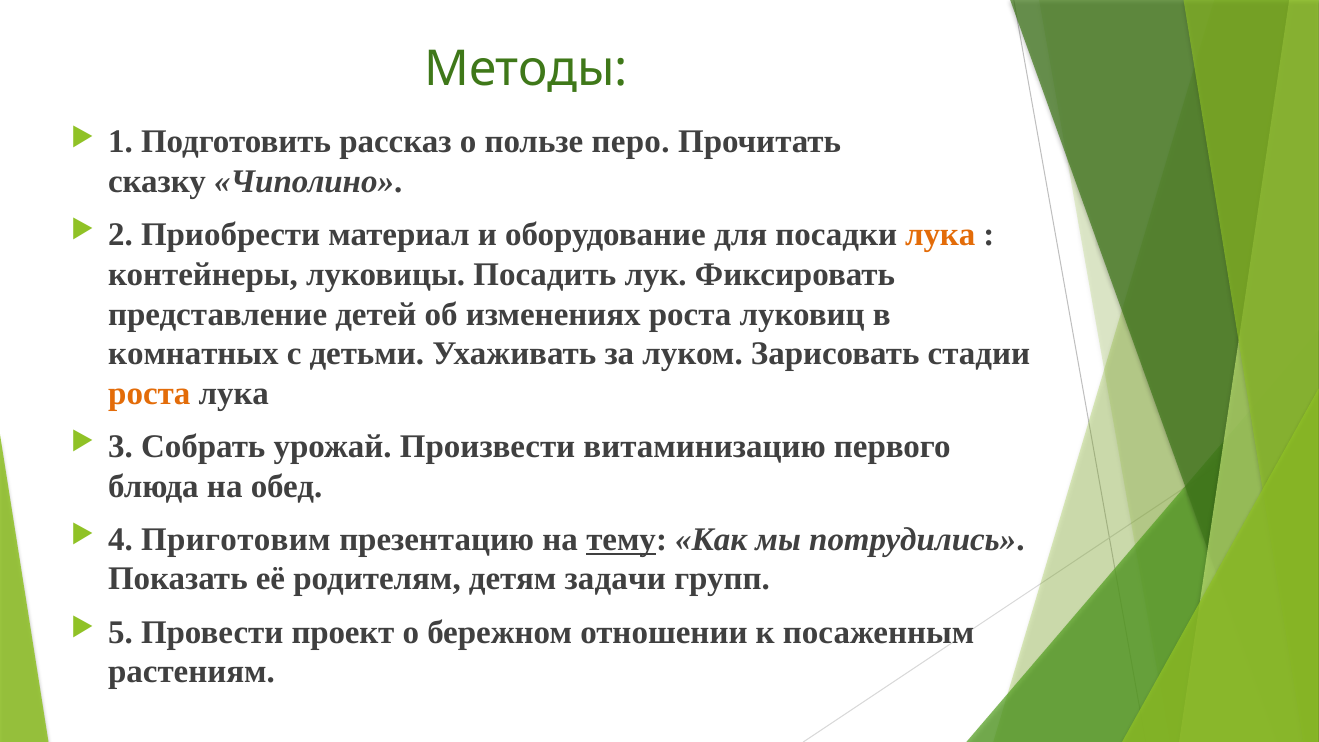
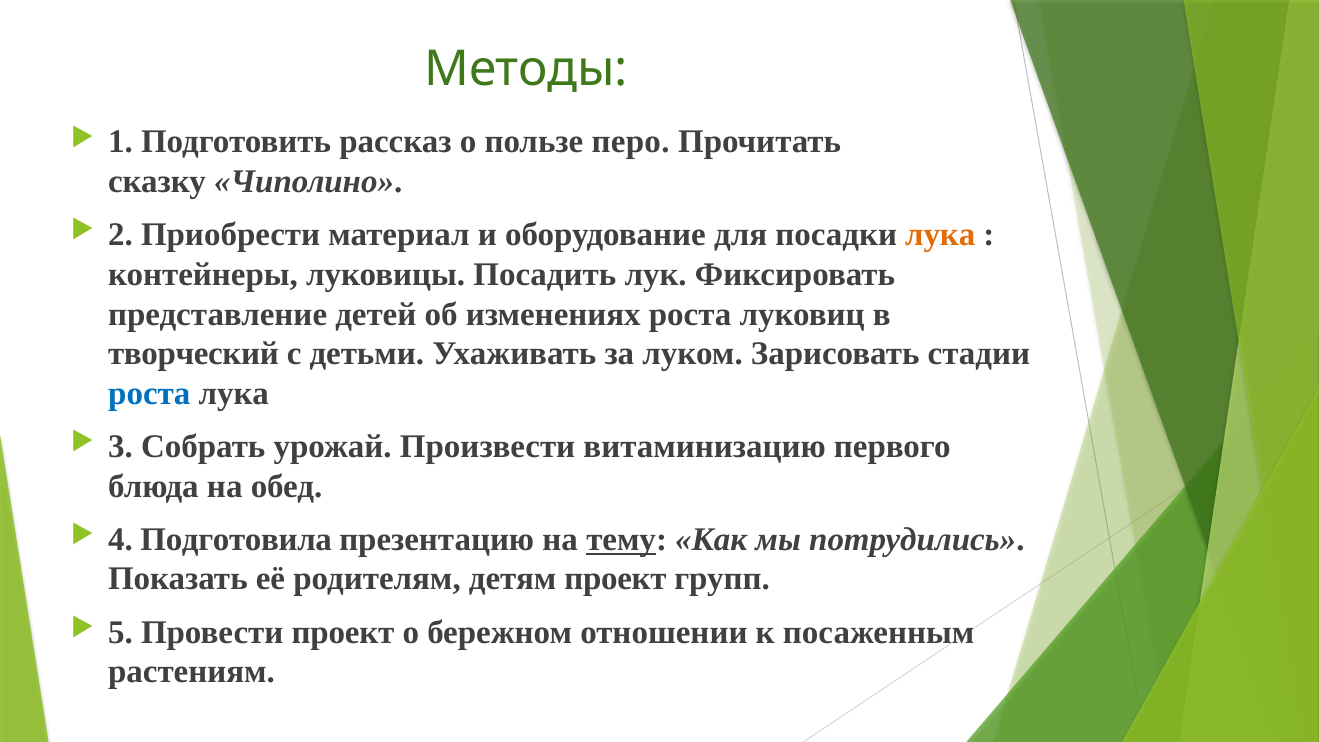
комнатных: комнатных -> творческий
роста at (149, 393) colour: orange -> blue
Приготовим: Приготовим -> Подготовила
детям задачи: задачи -> проект
